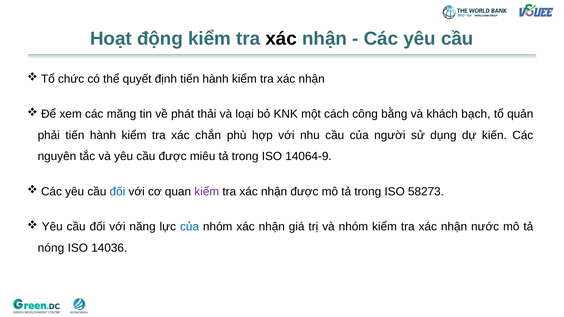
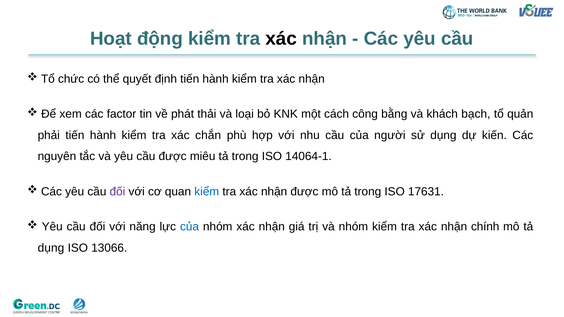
măng: măng -> factor
14064-9: 14064-9 -> 14064-1
đối at (117, 192) colour: blue -> purple
kiểm at (207, 192) colour: purple -> blue
58273: 58273 -> 17631
nước: nước -> chính
nóng at (51, 248): nóng -> dụng
14036: 14036 -> 13066
